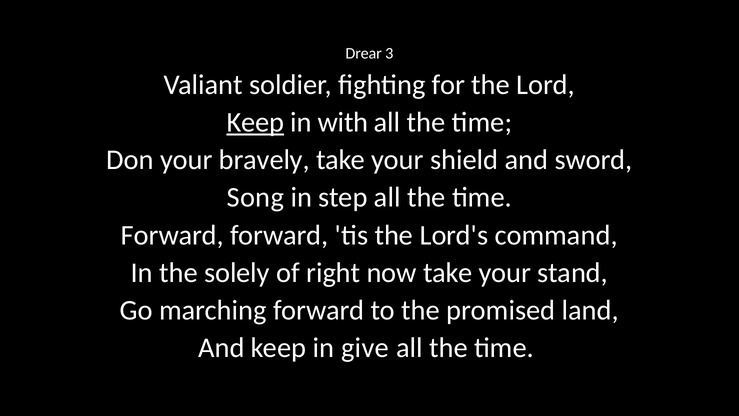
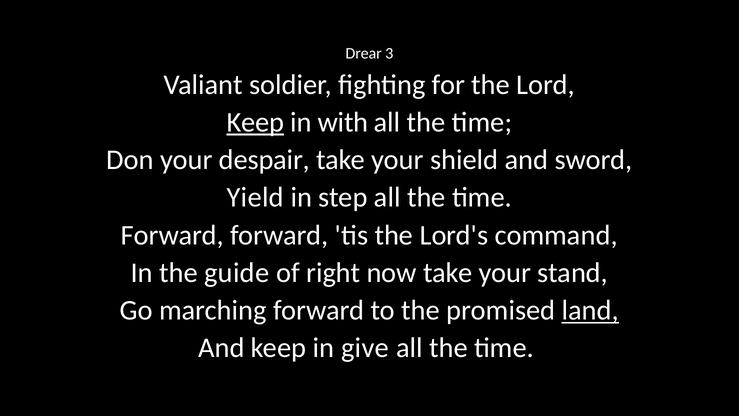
bravely: bravely -> despair
Song: Song -> Yield
solely: solely -> guide
land underline: none -> present
